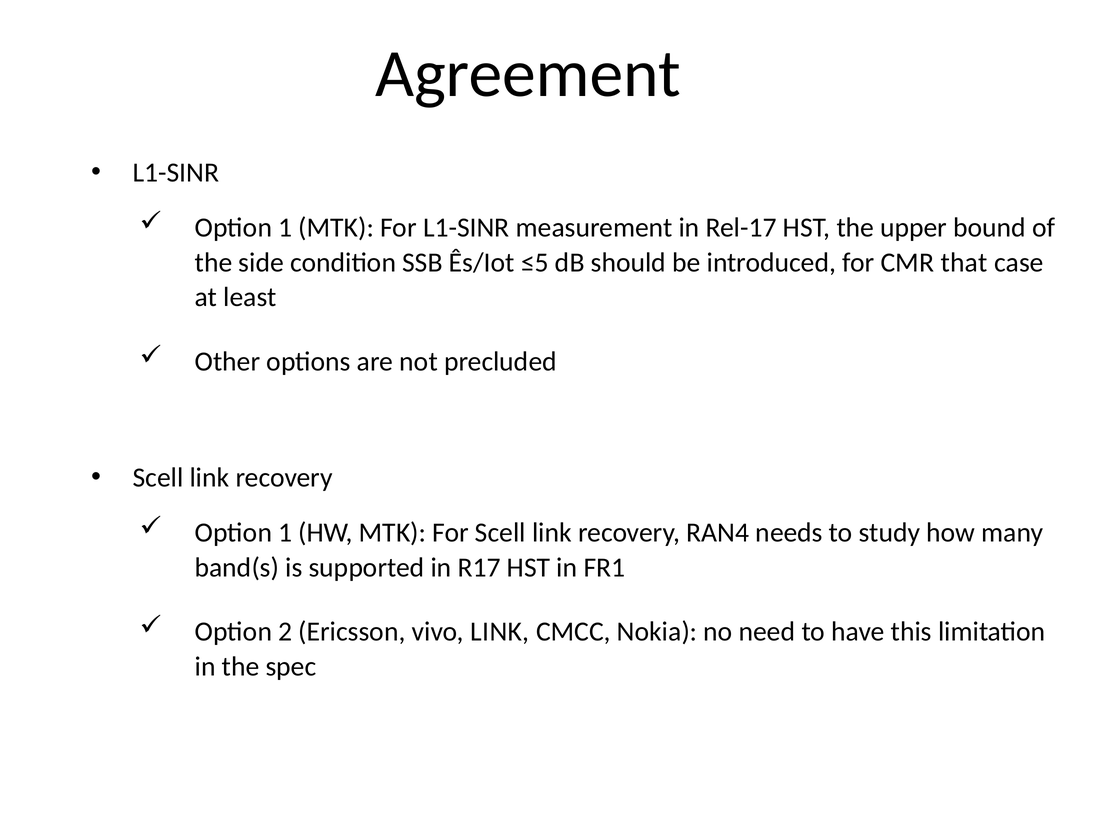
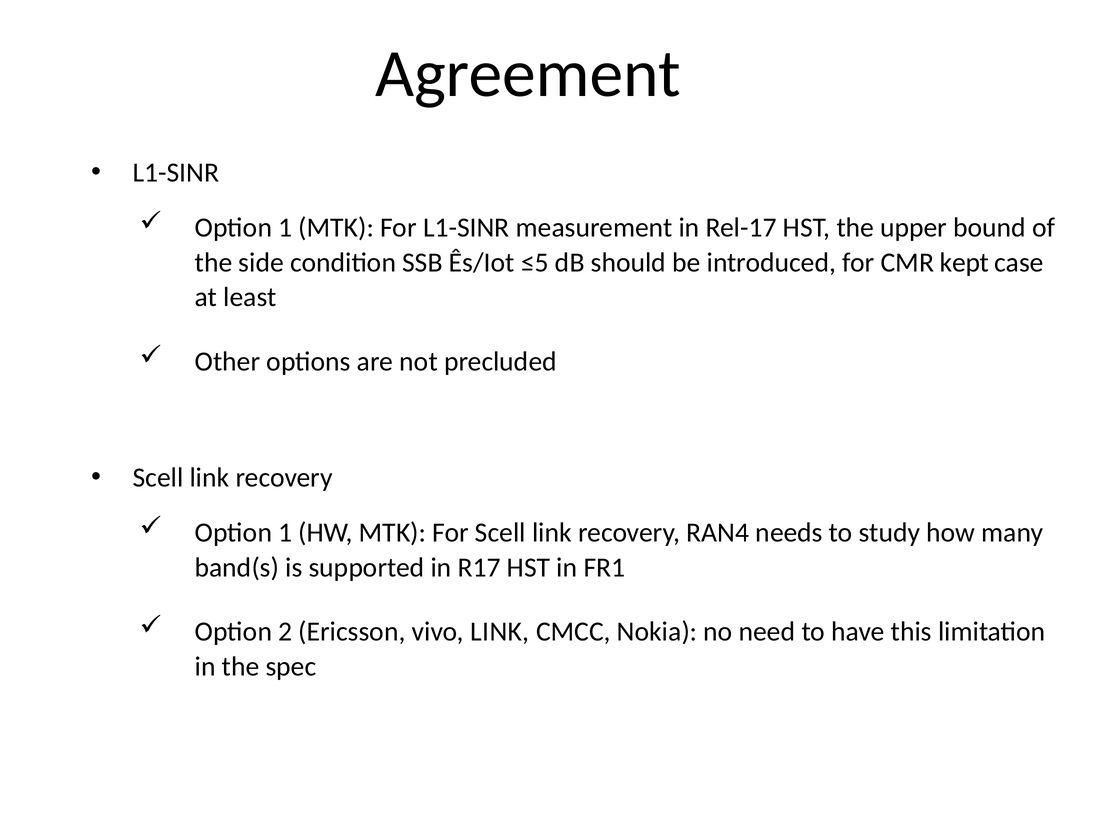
that: that -> kept
